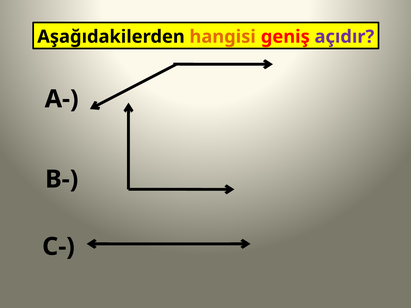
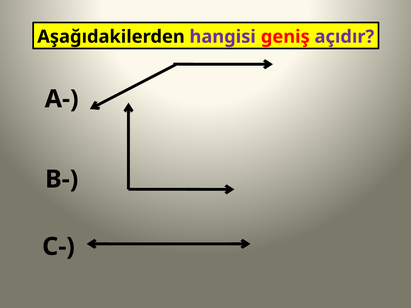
hangisi colour: orange -> purple
